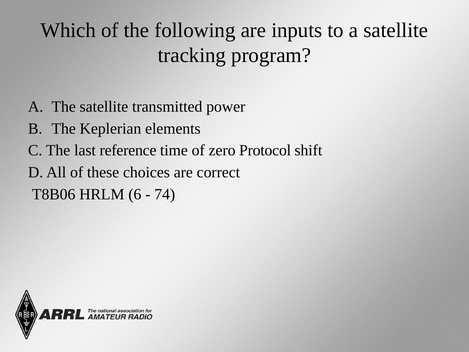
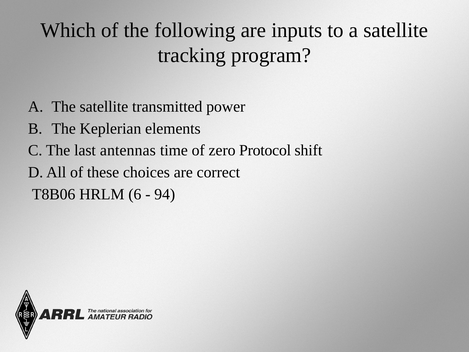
reference: reference -> antennas
74: 74 -> 94
